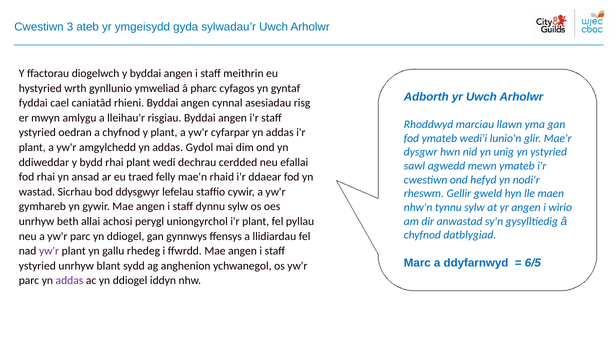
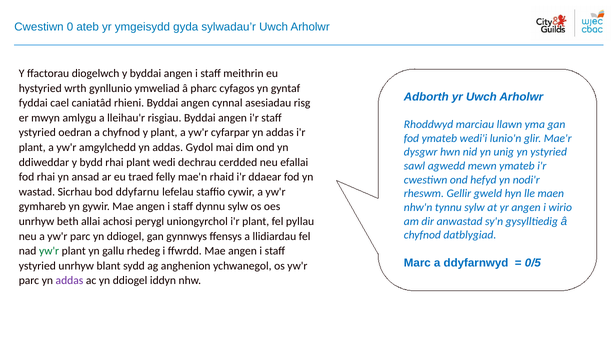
3: 3 -> 0
ddysgwyr: ddysgwyr -> ddyfarnu
yw'r at (49, 251) colour: purple -> green
6/5: 6/5 -> 0/5
